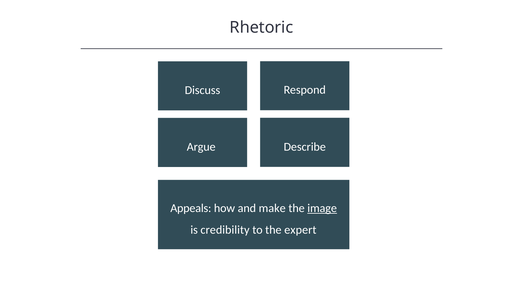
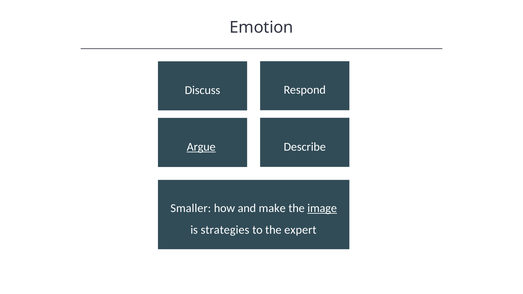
Rhetoric: Rhetoric -> Emotion
Argue underline: none -> present
Appeals: Appeals -> Smaller
credibility: credibility -> strategies
